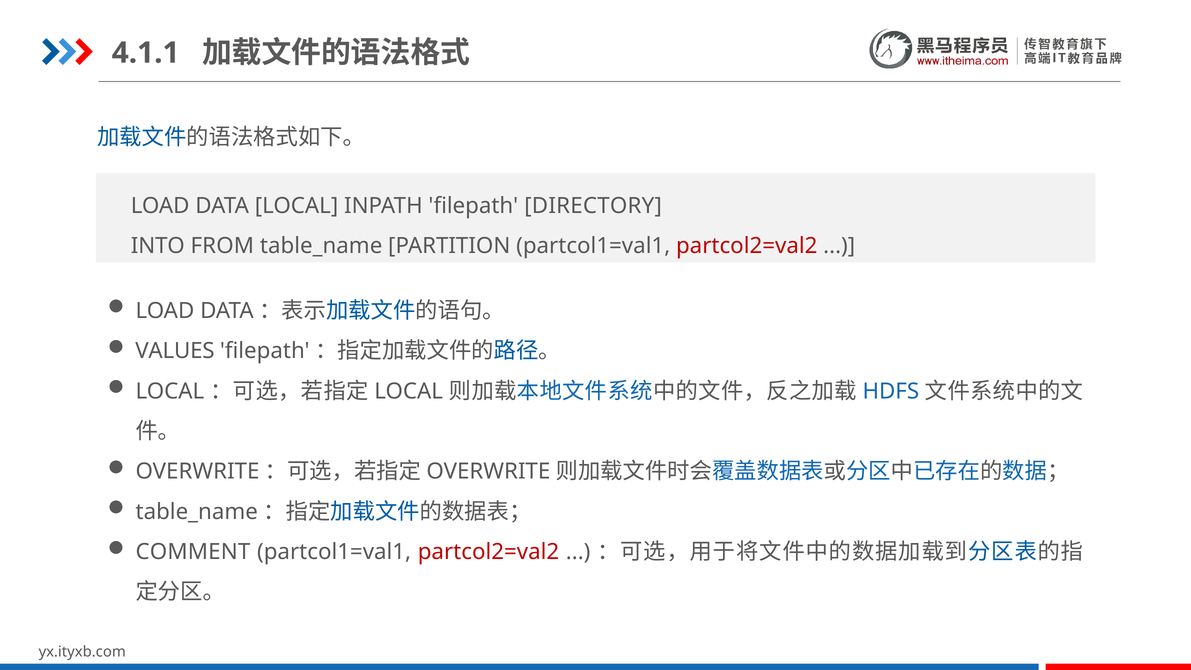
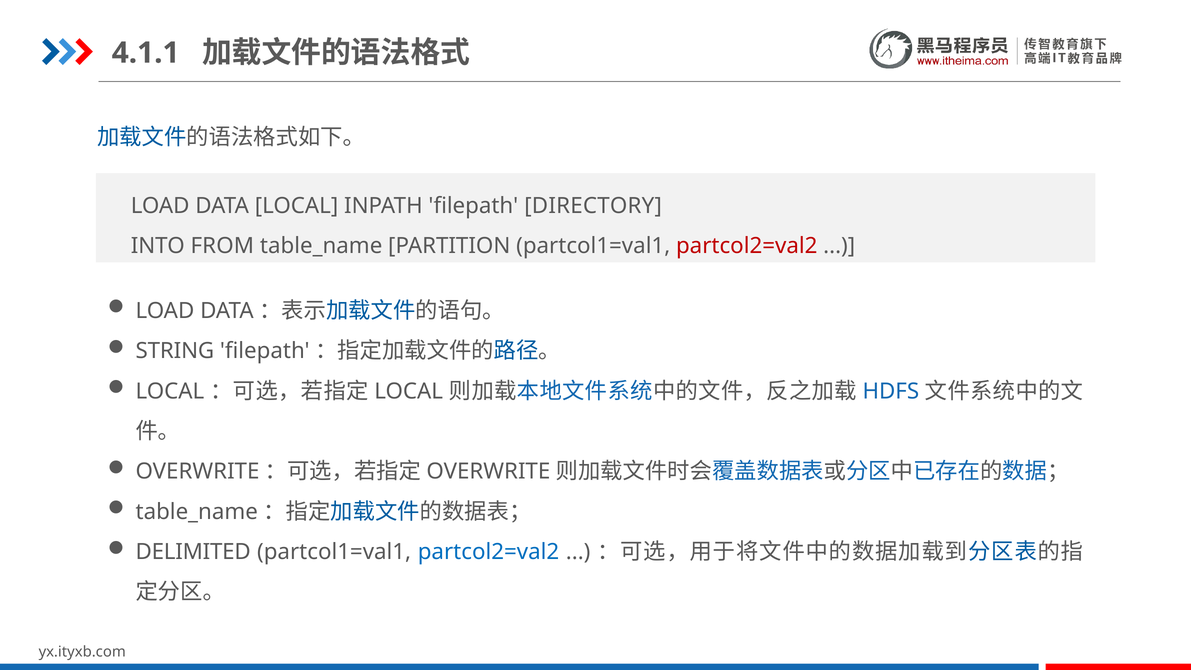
VALUES: VALUES -> STRING
COMMENT: COMMENT -> DELIMITED
partcol2=val2 at (488, 552) colour: red -> blue
